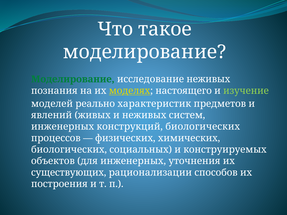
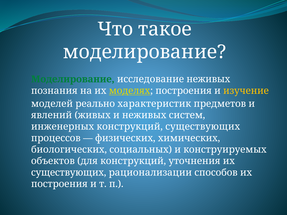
моделях настоящего: настоящего -> построения
изучение colour: light green -> yellow
конструкций биологических: биологических -> существующих
для инженерных: инженерных -> конструкций
